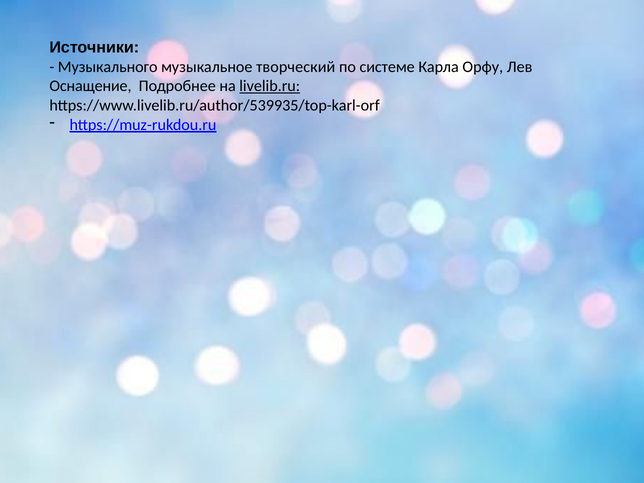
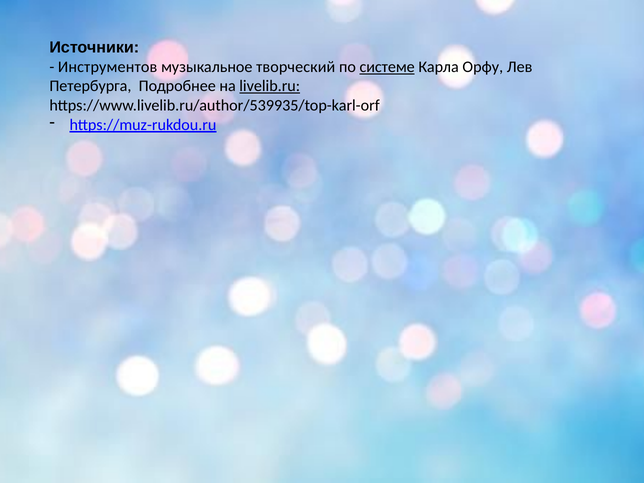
Музыкального: Музыкального -> Инструментов
системе underline: none -> present
Оснащение: Оснащение -> Петербурга
